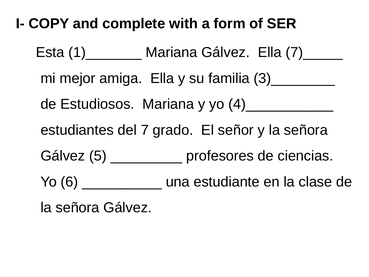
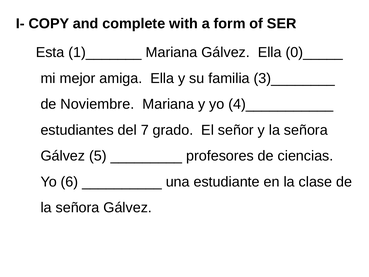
7)_____: 7)_____ -> 0)_____
Estudiosos: Estudiosos -> Noviembre
